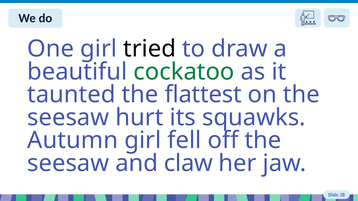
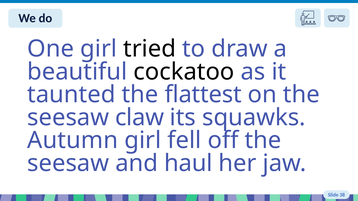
cockatoo colour: green -> black
hurt: hurt -> claw
claw: claw -> haul
